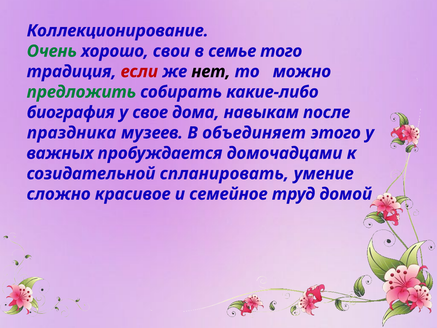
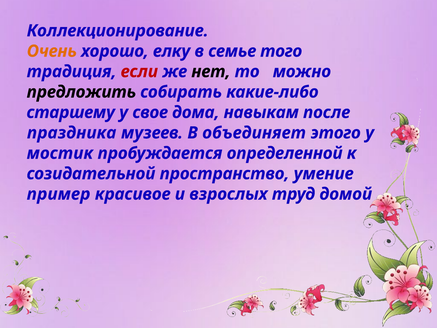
Очень colour: green -> orange
свои: свои -> елку
предложить colour: green -> black
биография: биография -> старшему
важных: важных -> мостик
домочадцами: домочадцами -> определенной
спланировать: спланировать -> пространство
сложно: сложно -> пример
семейное: семейное -> взрослых
